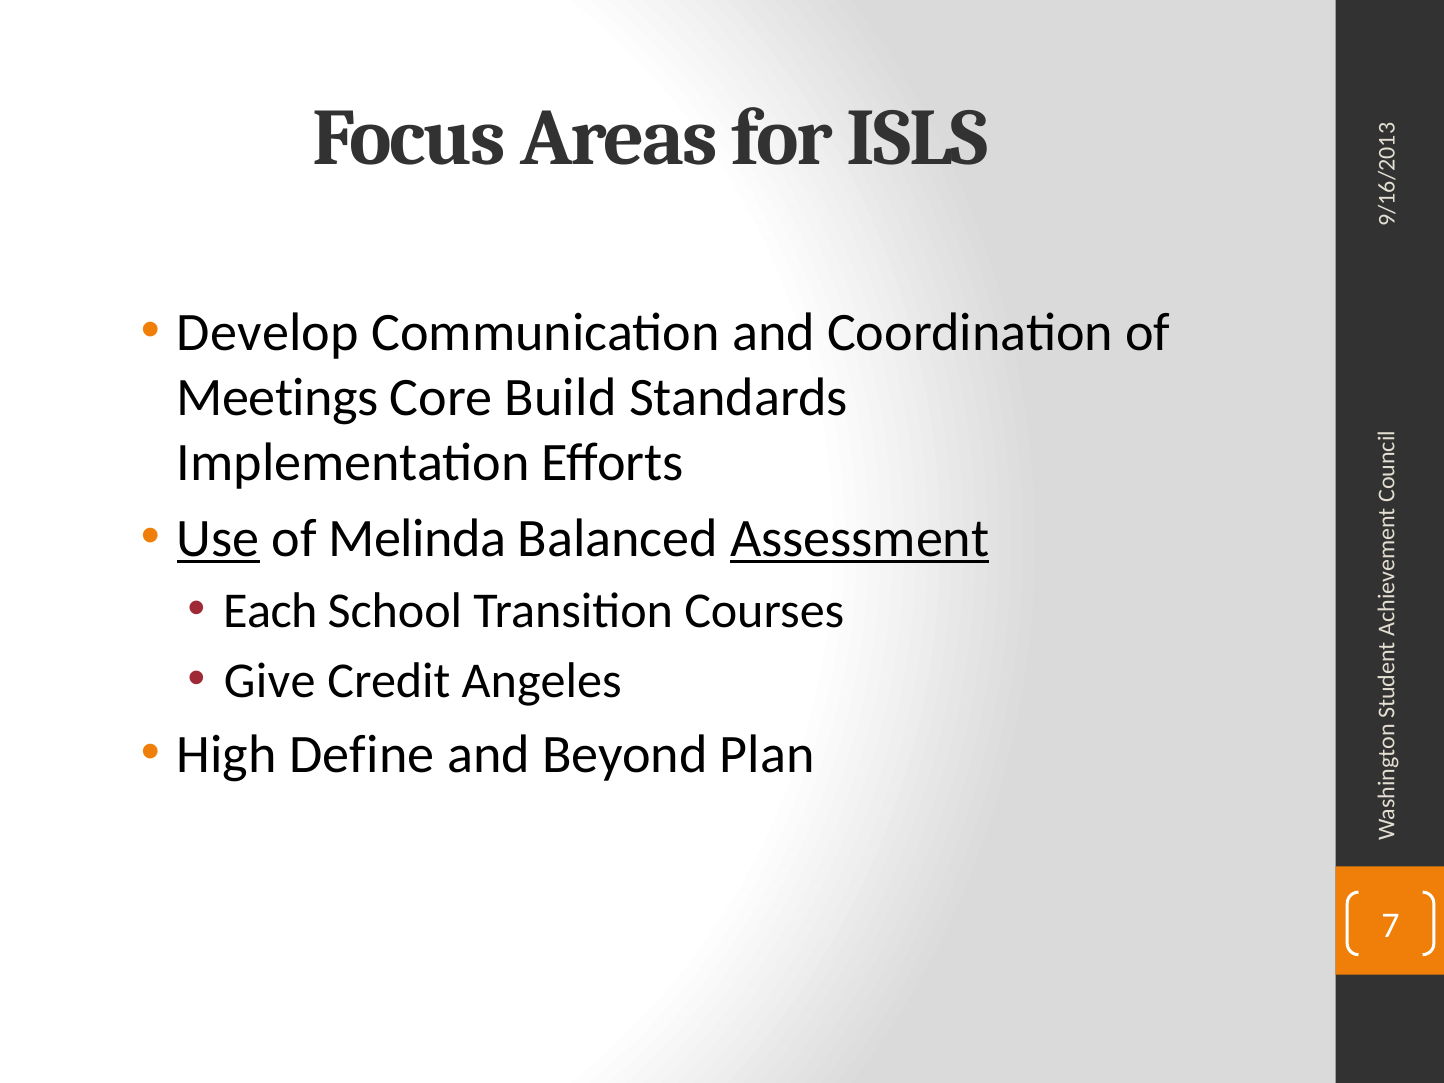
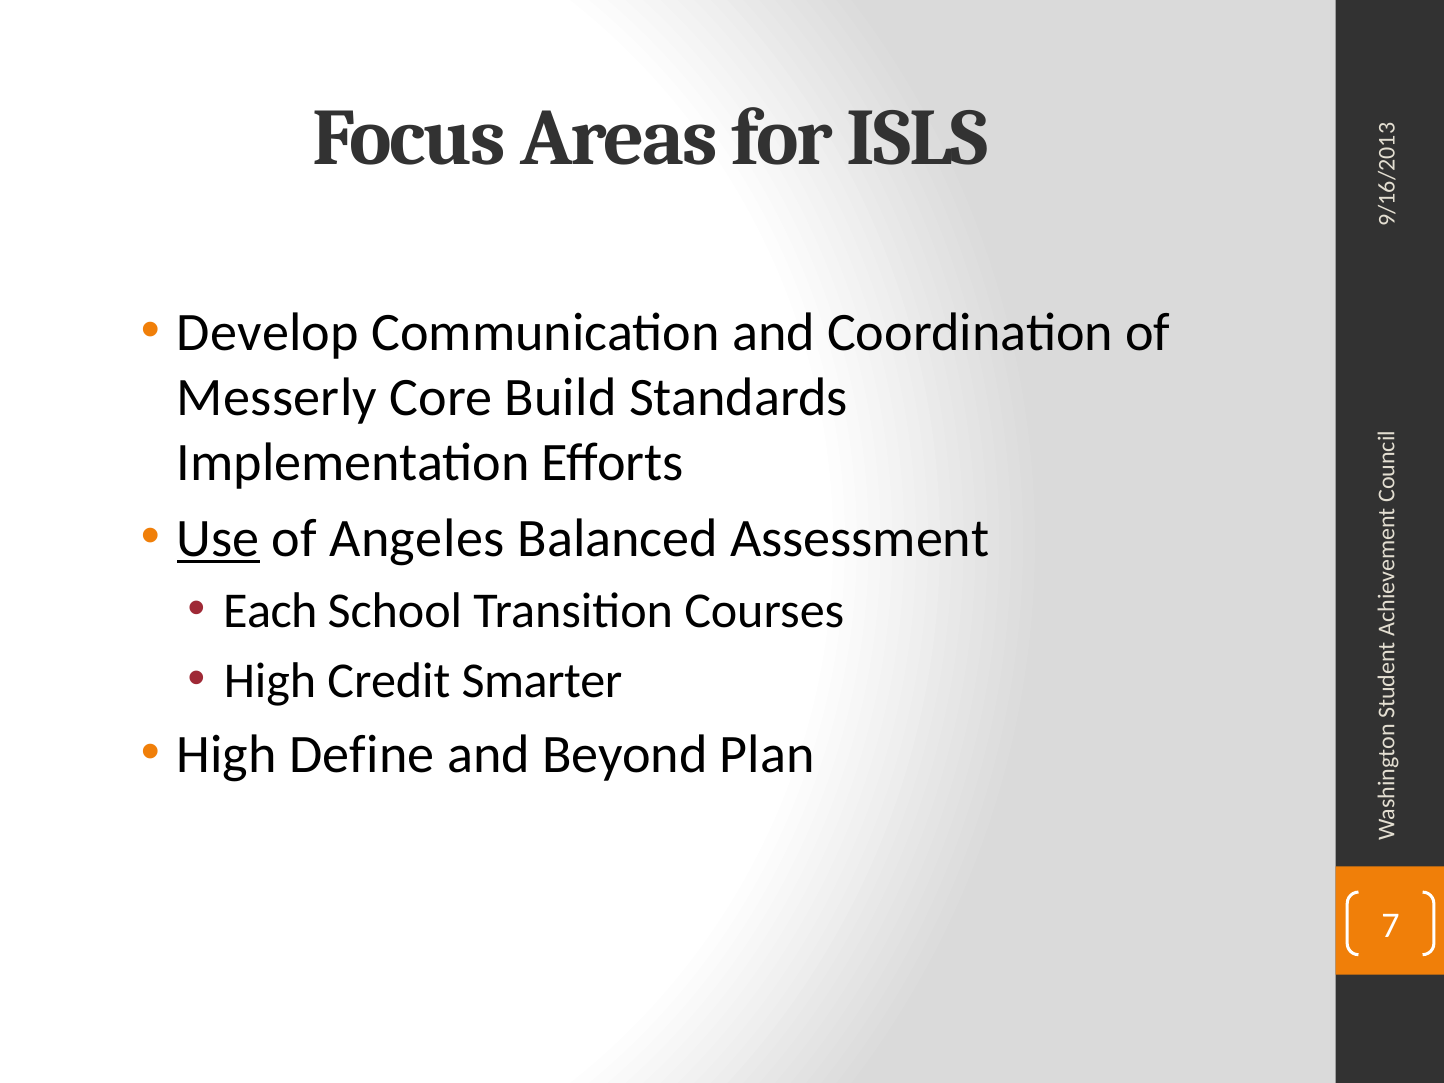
Meetings: Meetings -> Messerly
Melinda: Melinda -> Angeles
Assessment underline: present -> none
Give at (270, 681): Give -> High
Angeles: Angeles -> Smarter
